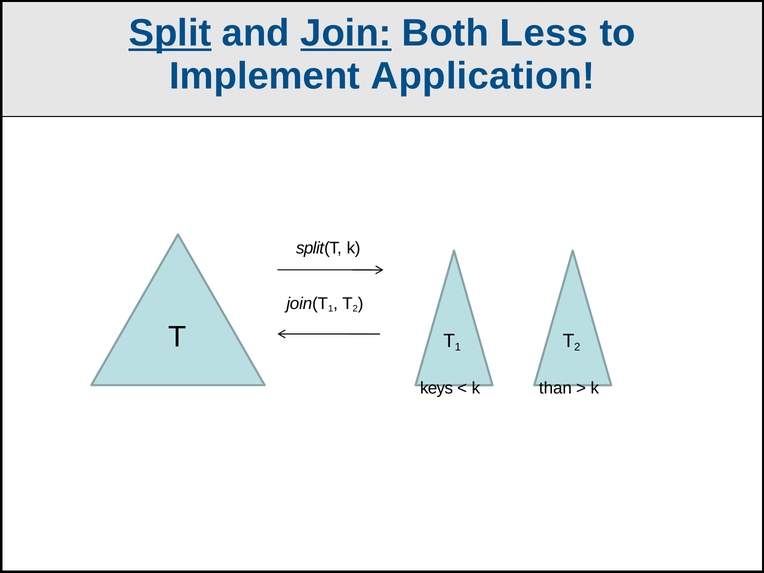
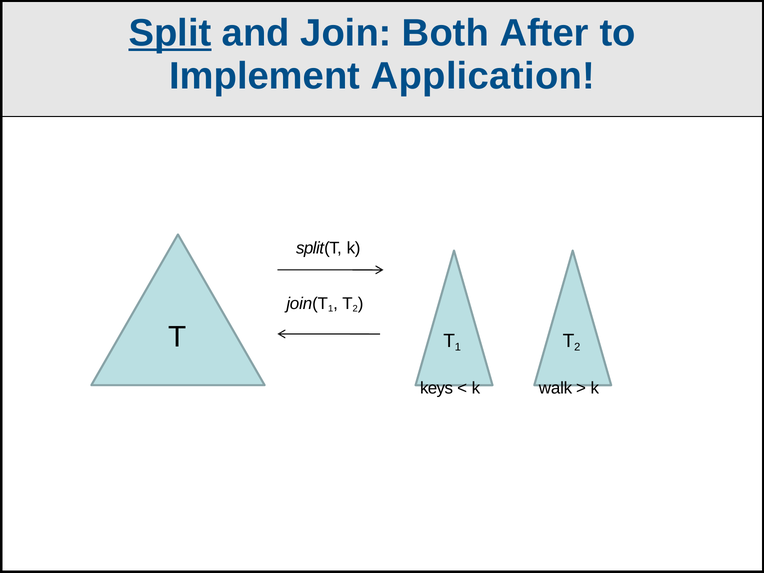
Join underline: present -> none
Less: Less -> After
than: than -> walk
